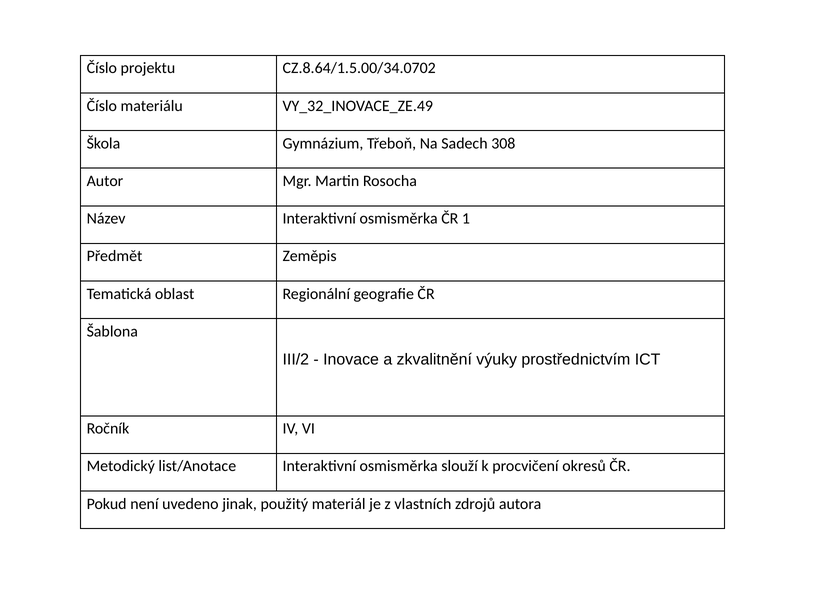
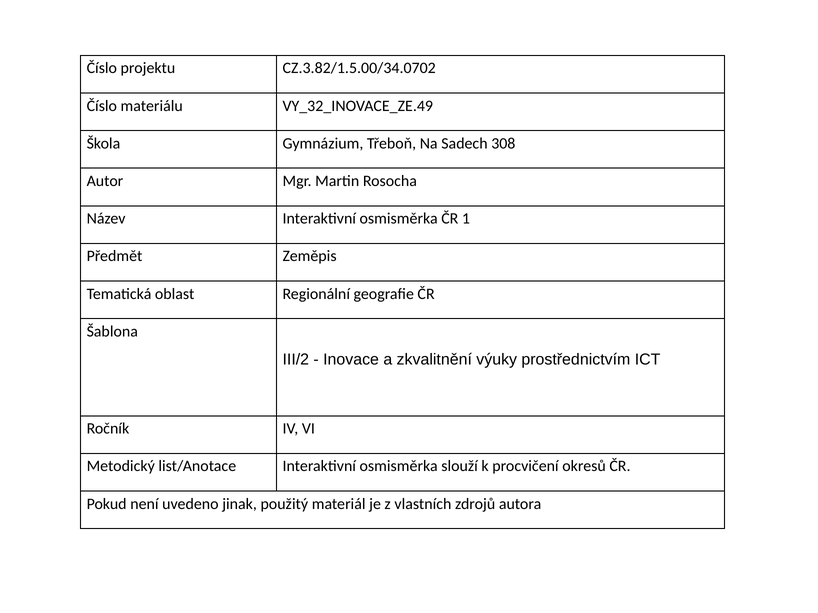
CZ.8.64/1.5.00/34.0702: CZ.8.64/1.5.00/34.0702 -> CZ.3.82/1.5.00/34.0702
